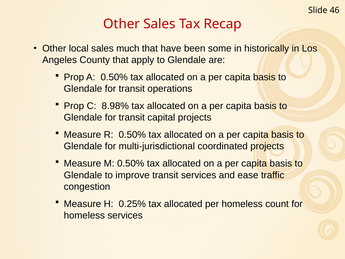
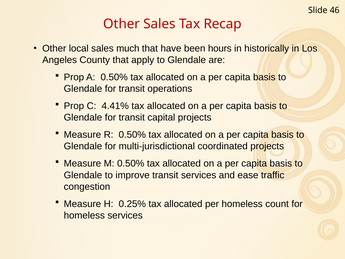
some: some -> hours
8.98%: 8.98% -> 4.41%
